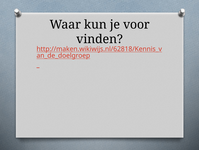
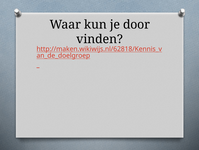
voor: voor -> door
